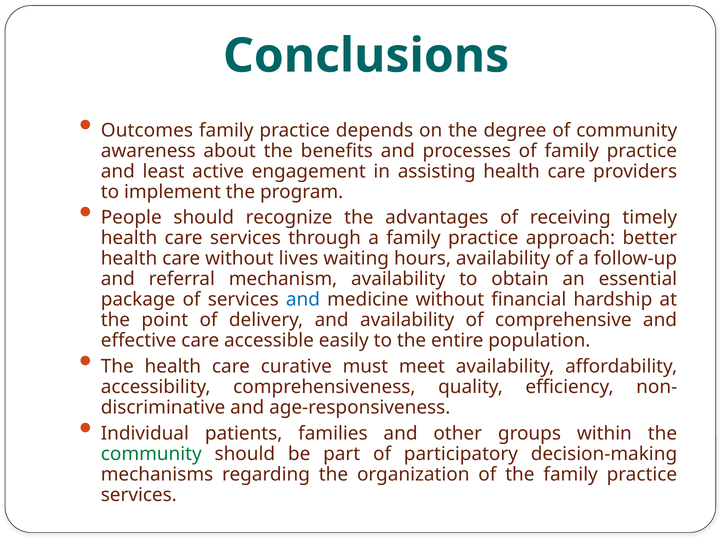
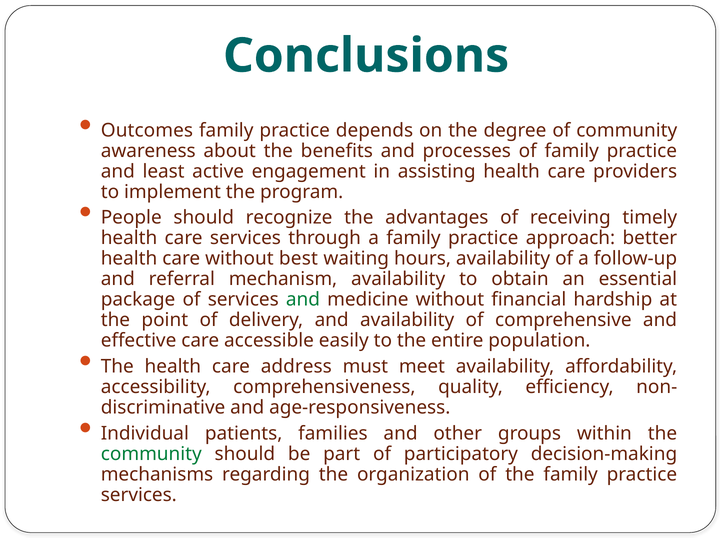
lives: lives -> best
and at (303, 300) colour: blue -> green
curative: curative -> address
